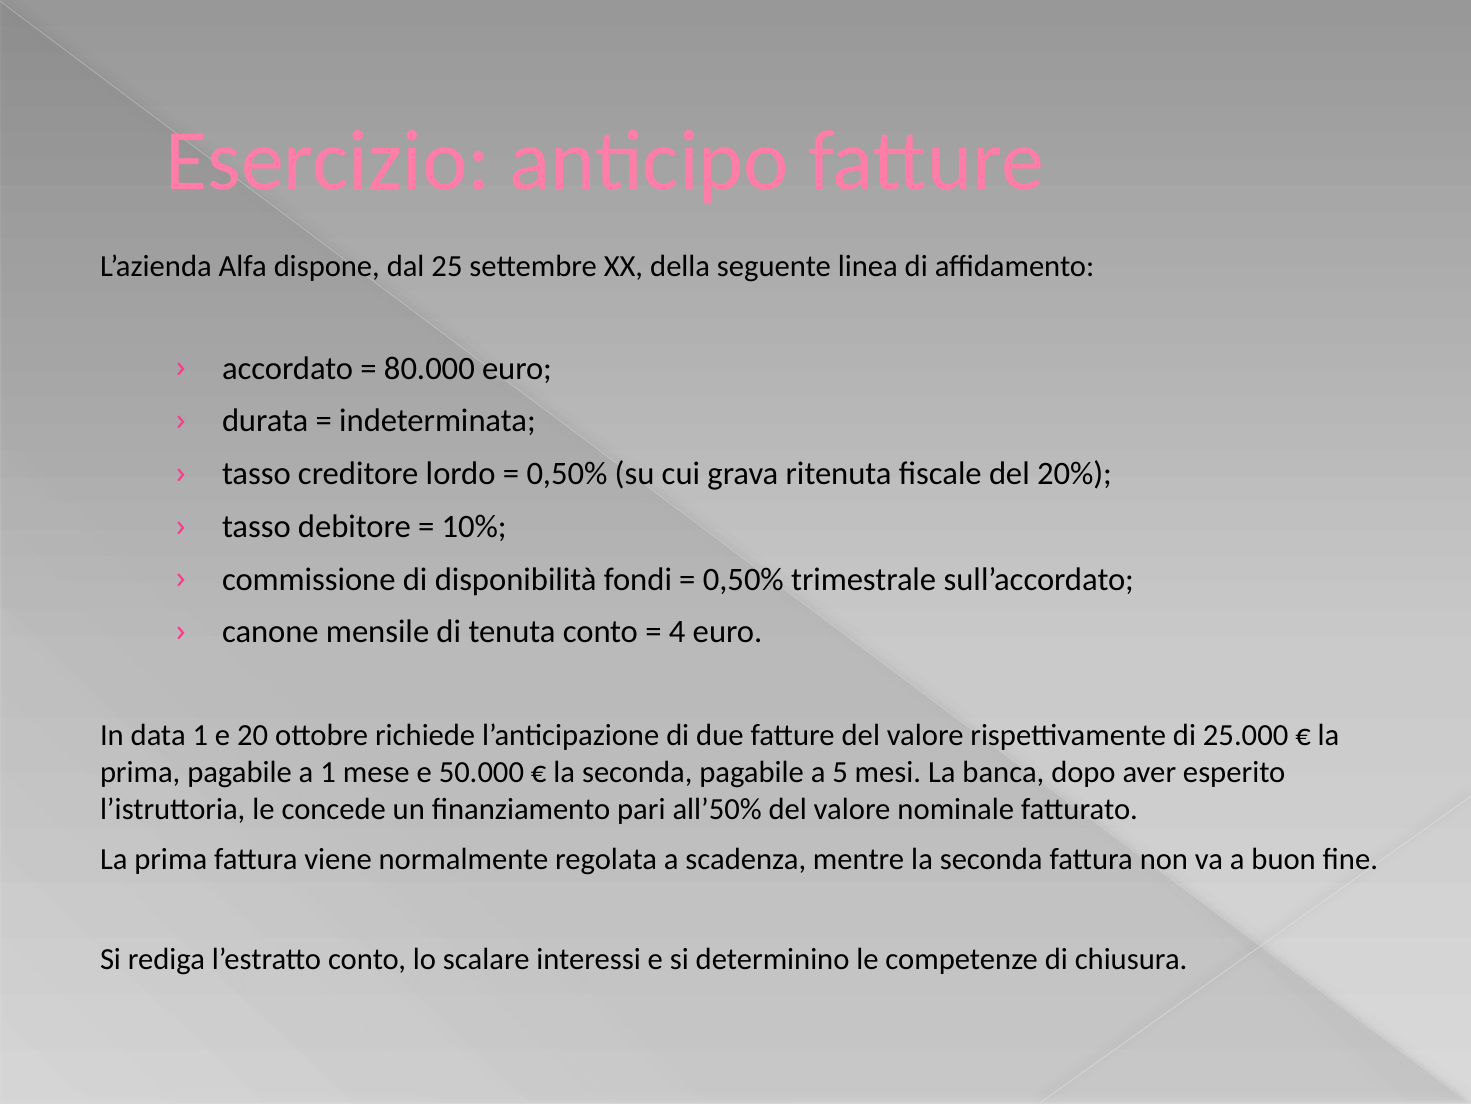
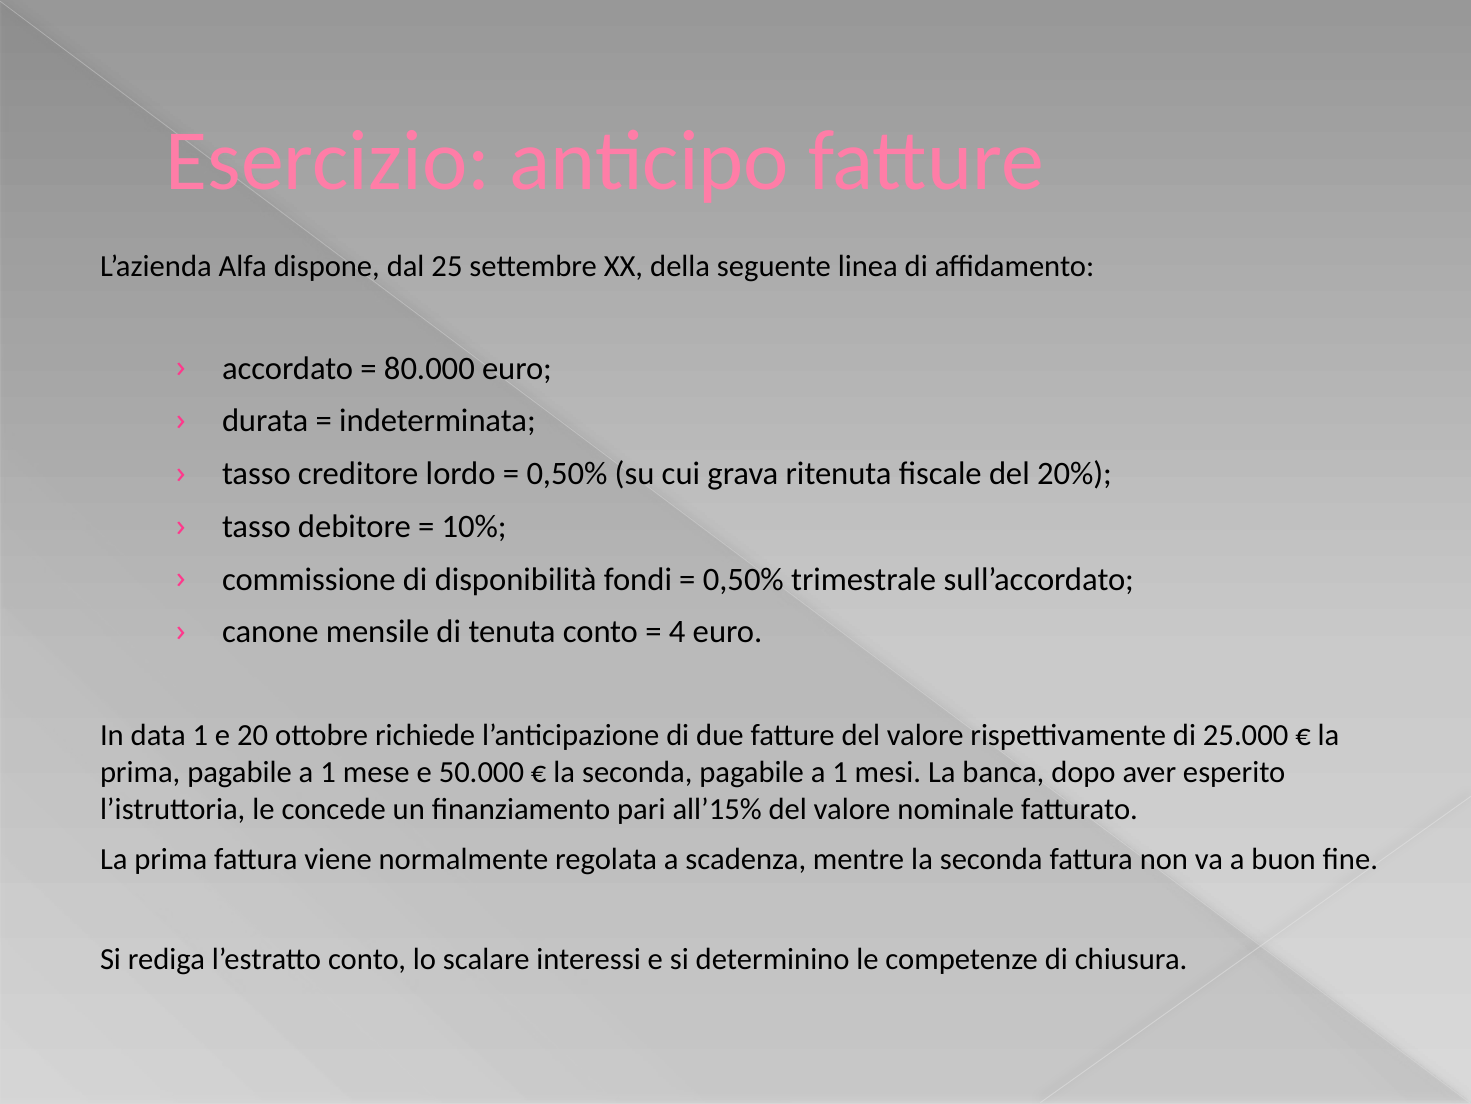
seconda pagabile a 5: 5 -> 1
all’50%: all’50% -> all’15%
